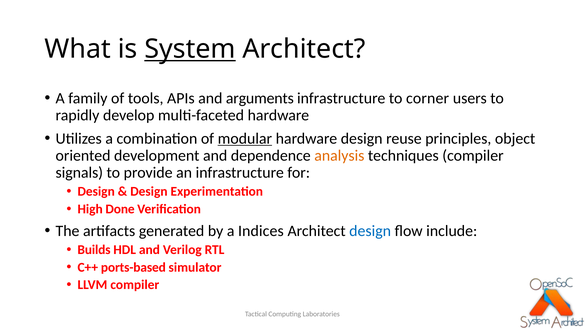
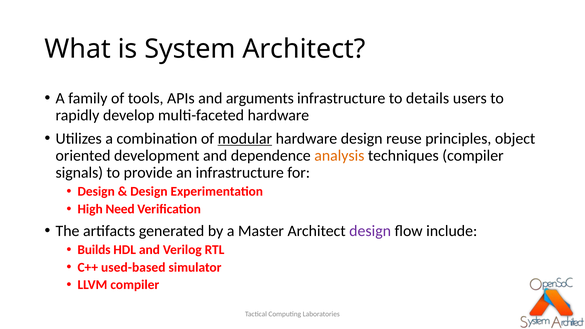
System underline: present -> none
corner: corner -> details
Done: Done -> Need
Indices: Indices -> Master
design at (370, 231) colour: blue -> purple
ports-based: ports-based -> used-based
